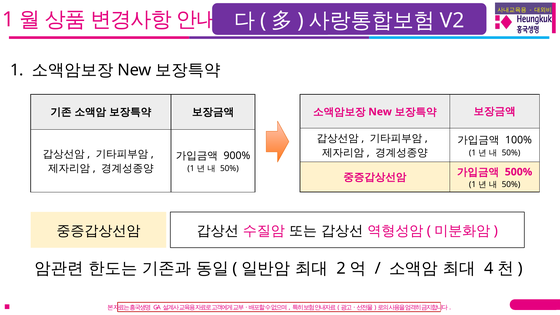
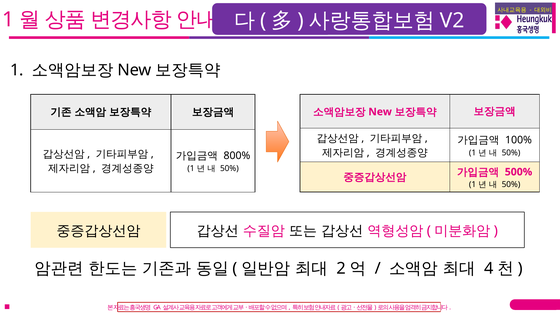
900%: 900% -> 800%
